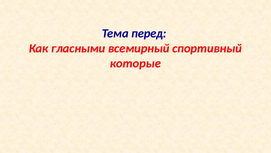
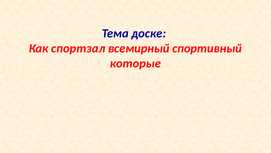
перед: перед -> доске
гласными: гласными -> спортзал
